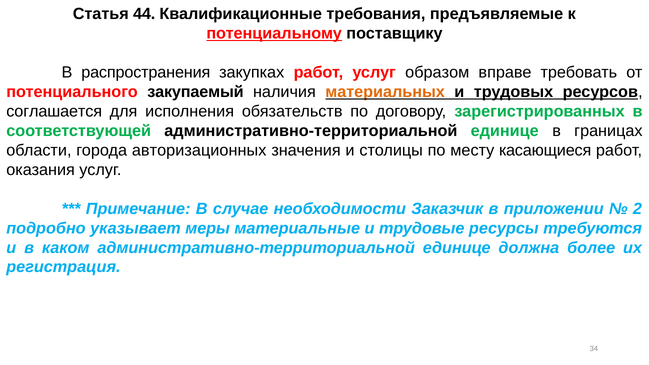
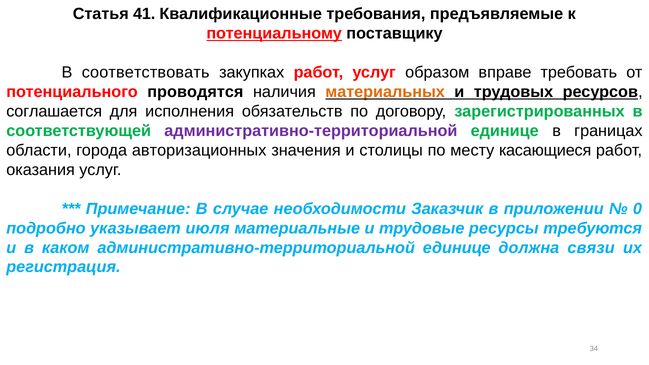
44: 44 -> 41
распространения: распространения -> соответствовать
закупаемый: закупаемый -> проводятся
административно-территориальной at (311, 131) colour: black -> purple
2: 2 -> 0
меры: меры -> июля
более: более -> связи
